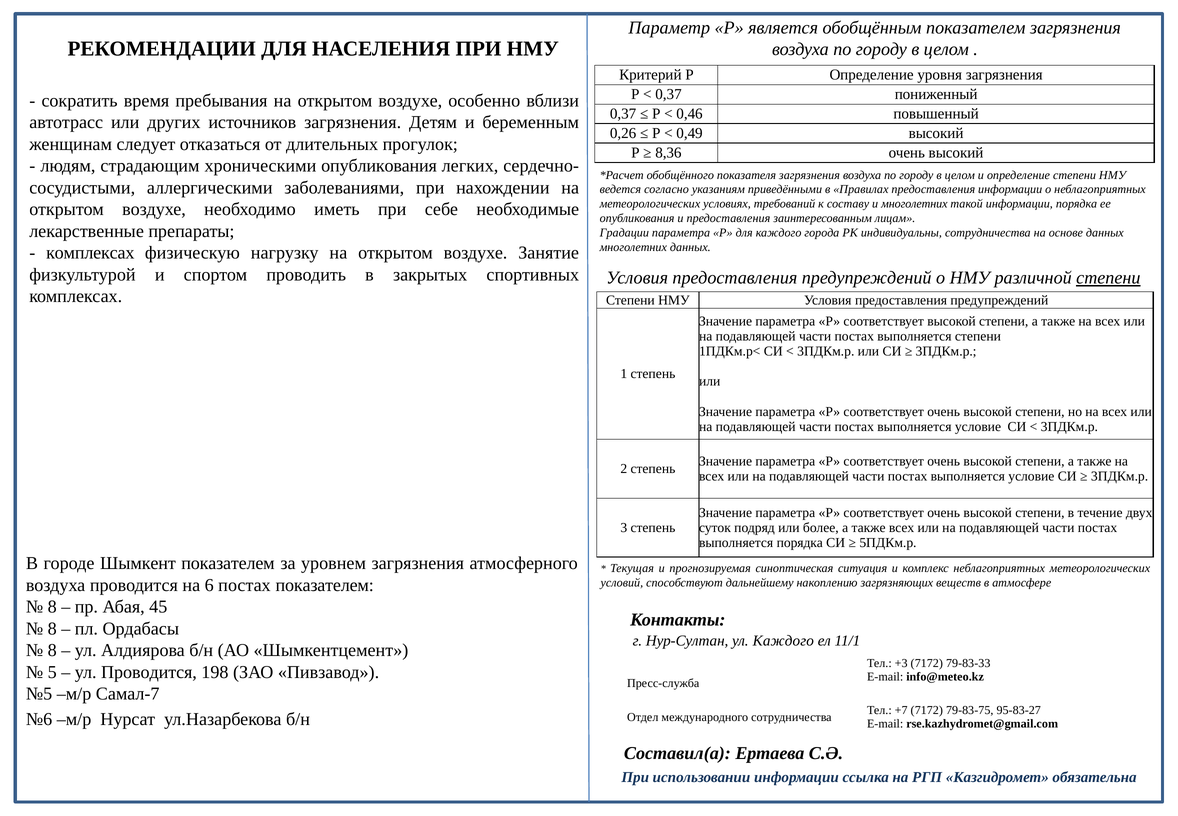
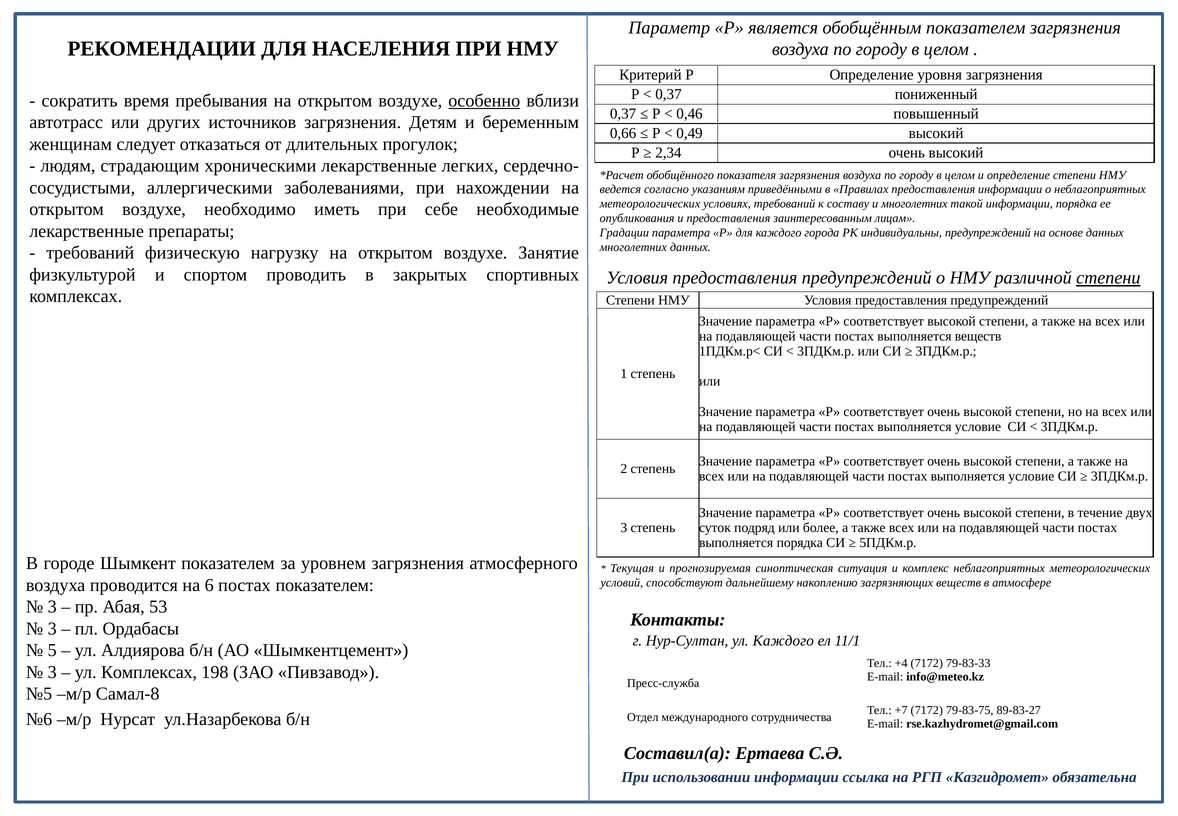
особенно underline: none -> present
0,26: 0,26 -> 0,66
8,36: 8,36 -> 2,34
хроническими опубликования: опубликования -> лекарственные
индивидуальны сотрудничества: сотрудничества -> предупреждений
комплексах at (90, 253): комплексах -> требований
выполняется степени: степени -> веществ
8 at (52, 607): 8 -> 3
45: 45 -> 53
8 at (52, 628): 8 -> 3
8 at (52, 650): 8 -> 5
+3: +3 -> +4
5 at (52, 672): 5 -> 3
ул Проводится: Проводится -> Комплексах
Самал-7: Самал-7 -> Самал-8
95-83-27: 95-83-27 -> 89-83-27
